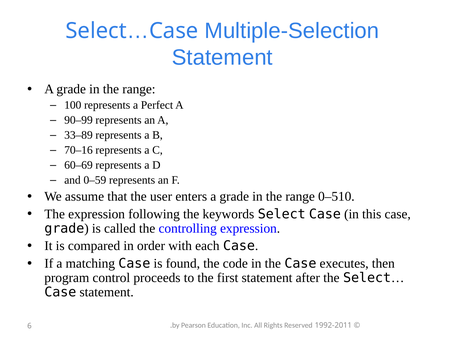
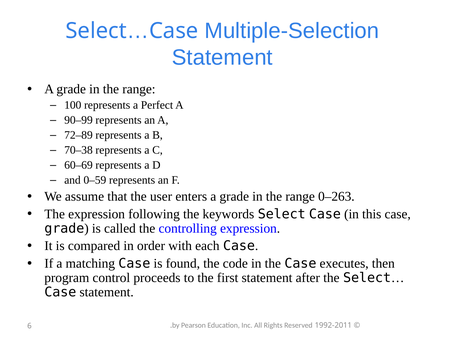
33–89: 33–89 -> 72–89
70–16: 70–16 -> 70–38
0–510: 0–510 -> 0–263
